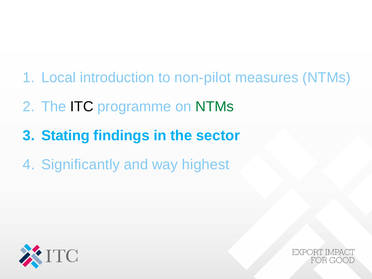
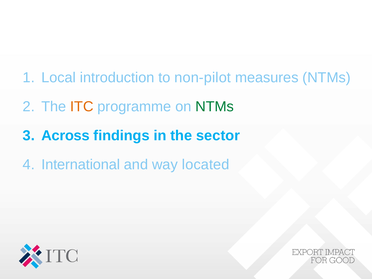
ITC colour: black -> orange
Stating: Stating -> Across
Significantly: Significantly -> International
highest: highest -> located
